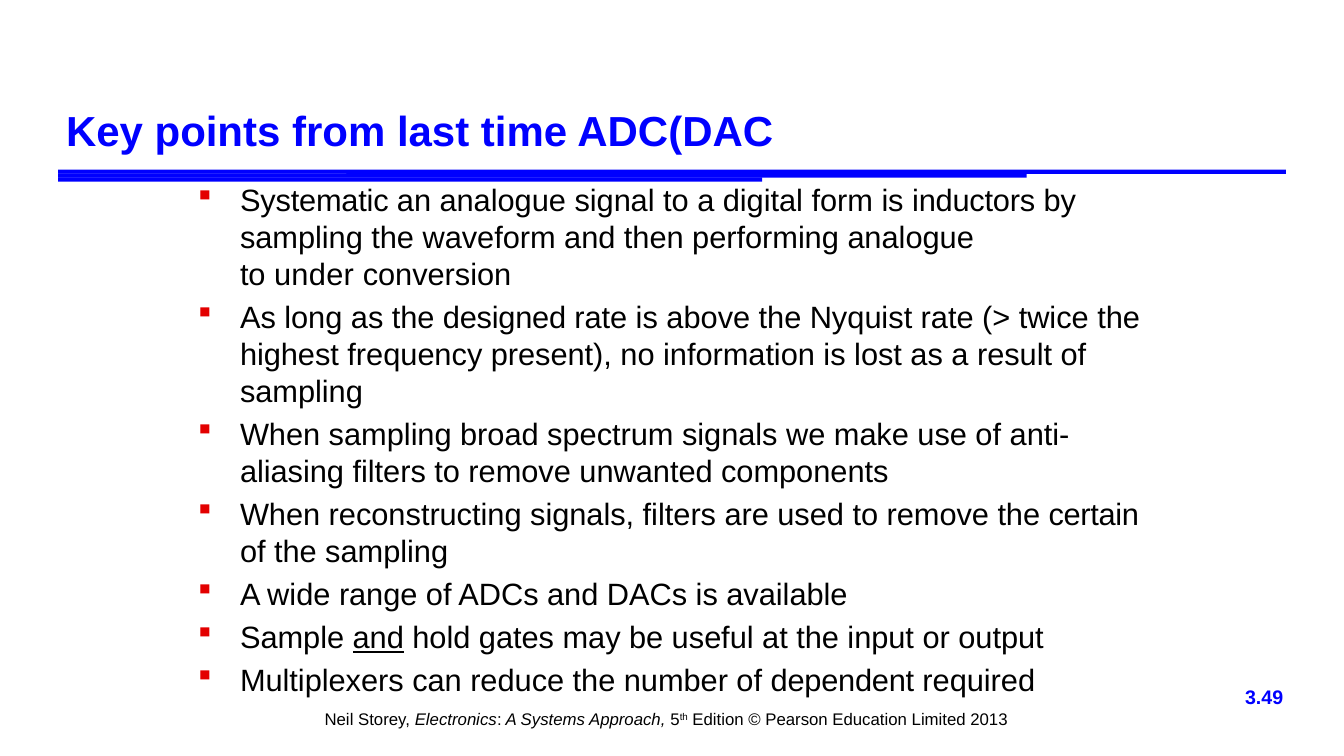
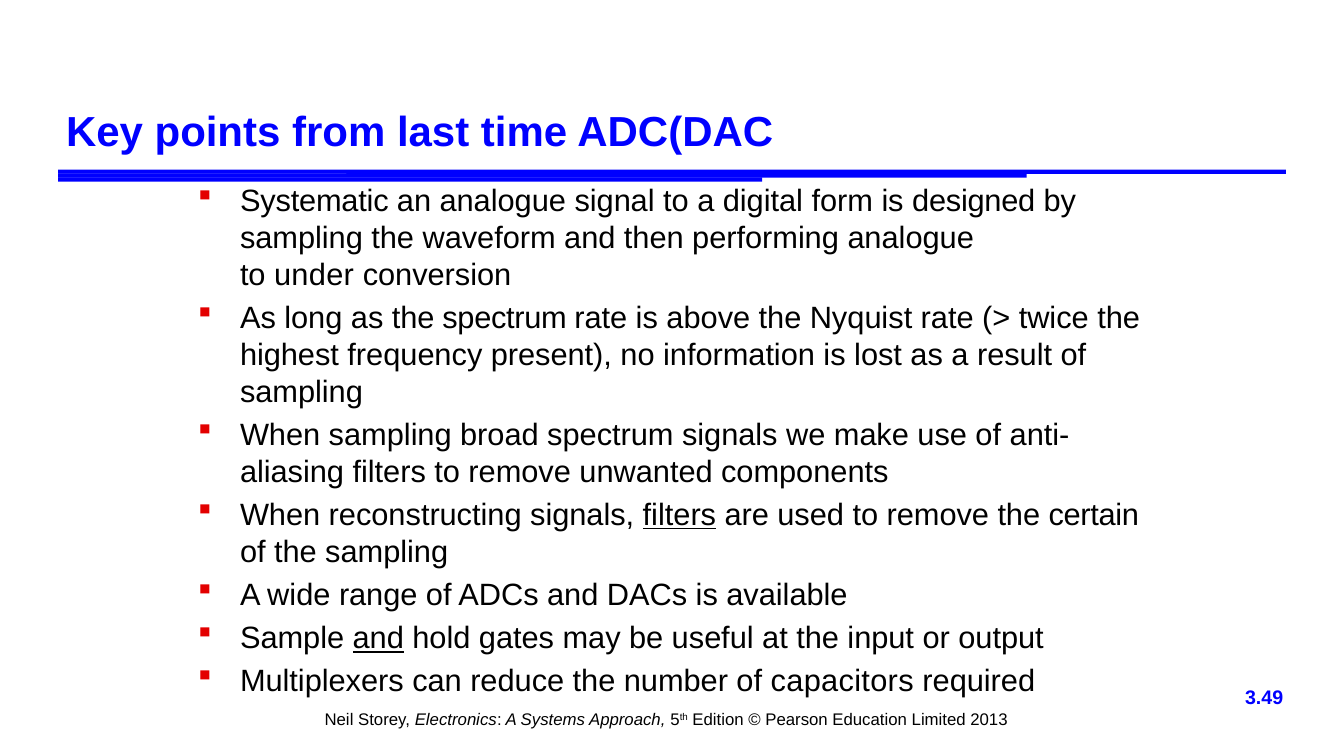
inductors: inductors -> designed
the designed: designed -> spectrum
filters at (679, 515) underline: none -> present
dependent: dependent -> capacitors
